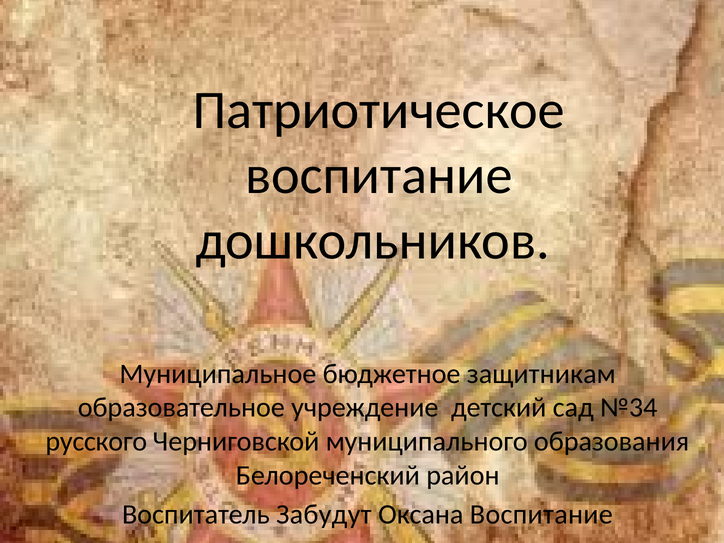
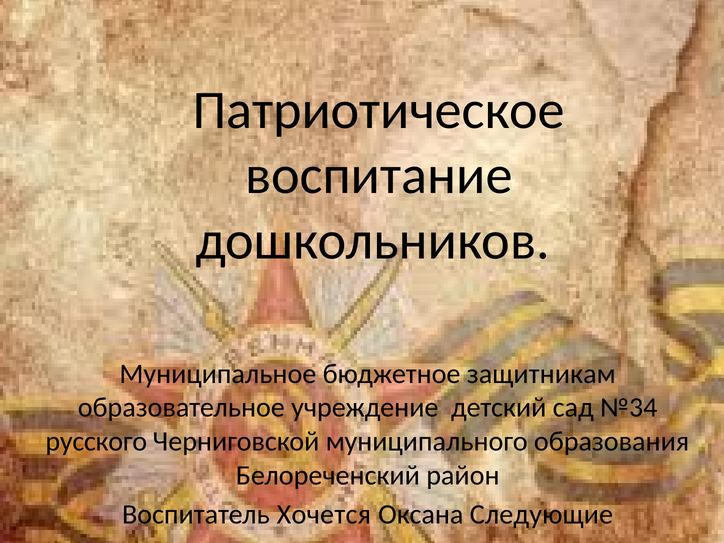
Забудут: Забудут -> Хочется
Оксана Воспитание: Воспитание -> Следующие
